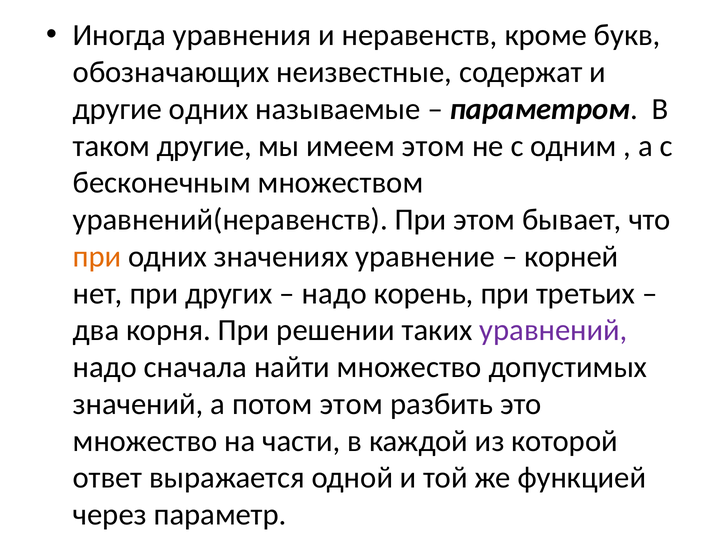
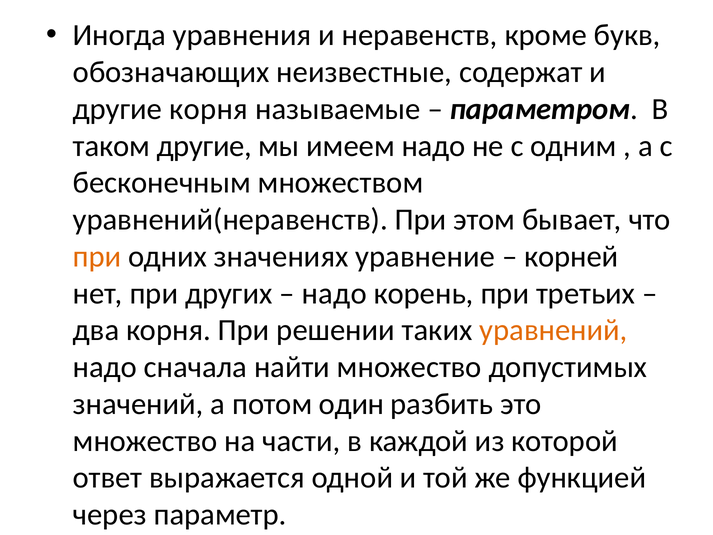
другие одних: одних -> корня
имеем этом: этом -> надо
уравнений colour: purple -> orange
потом этом: этом -> один
